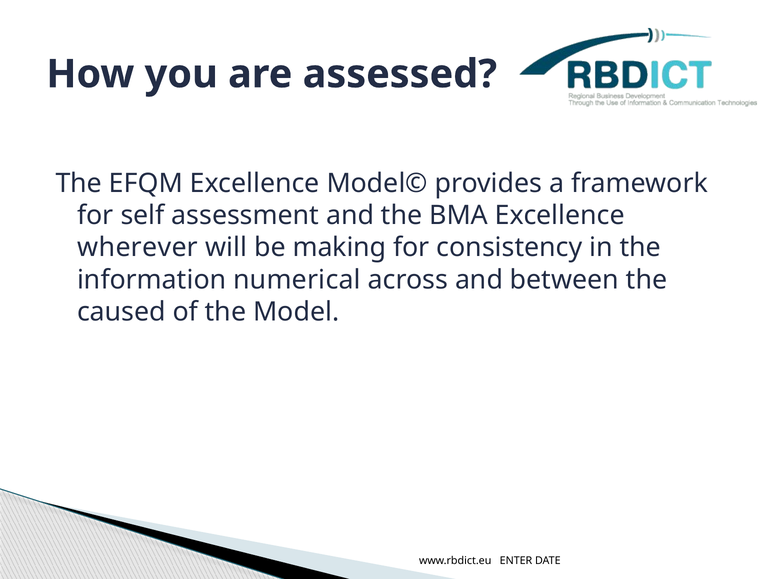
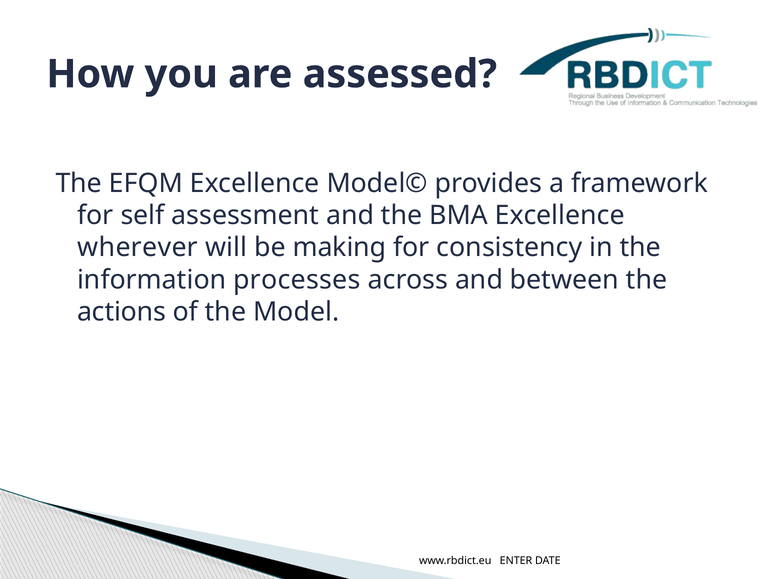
numerical: numerical -> processes
caused: caused -> actions
